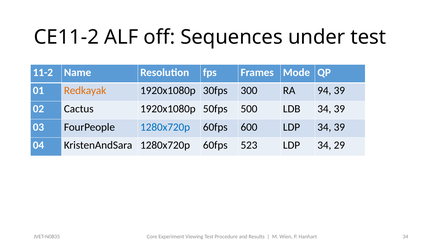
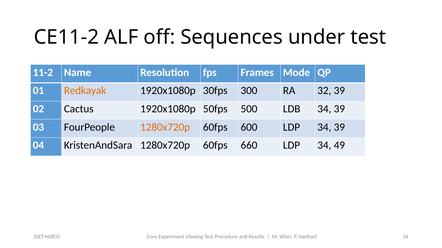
94: 94 -> 32
1280x720p at (165, 127) colour: blue -> orange
523: 523 -> 660
29: 29 -> 49
